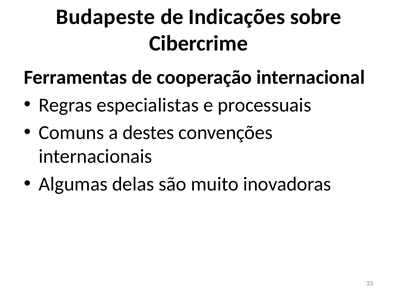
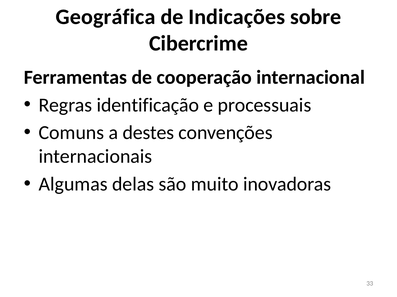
Budapeste: Budapeste -> Geográfica
especialistas: especialistas -> identificação
